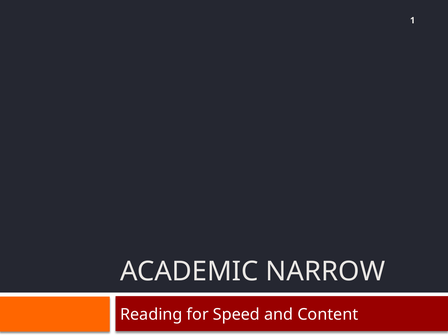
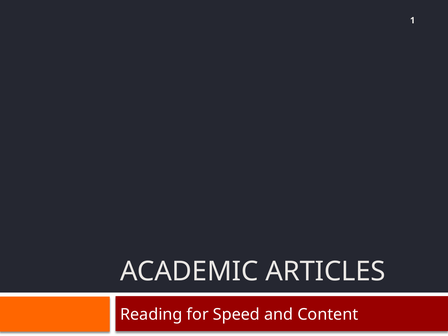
NARROW: NARROW -> ARTICLES
